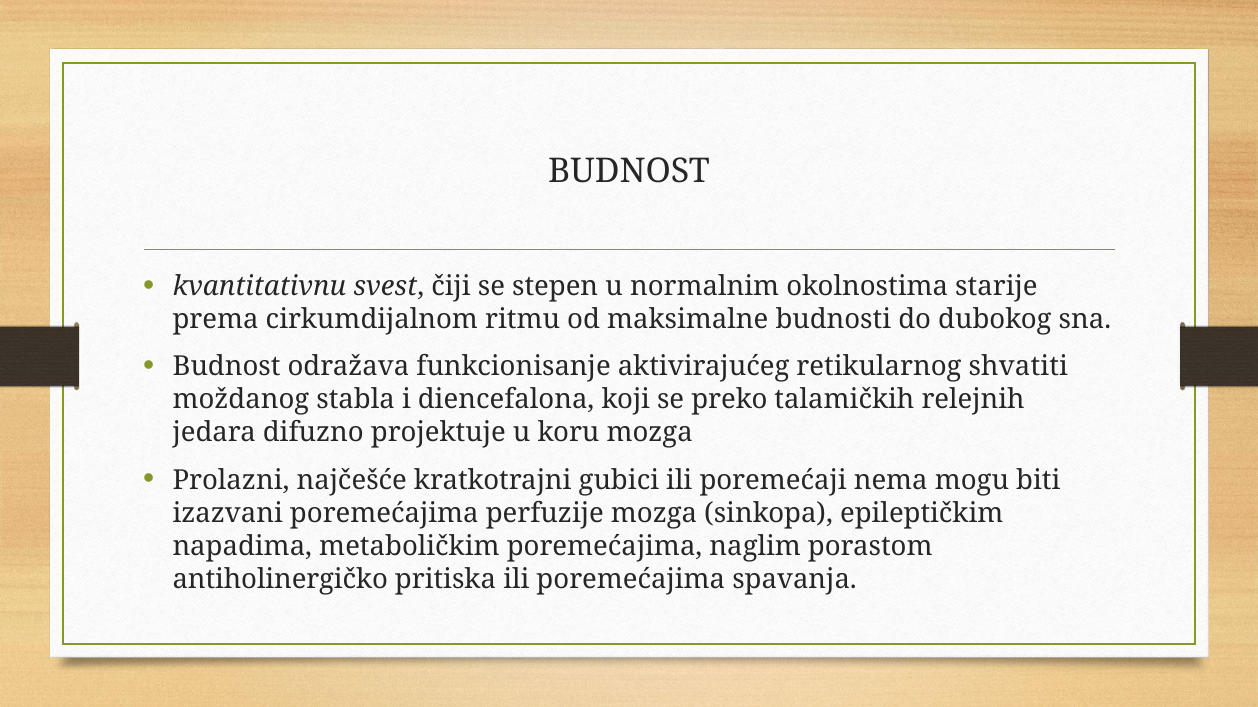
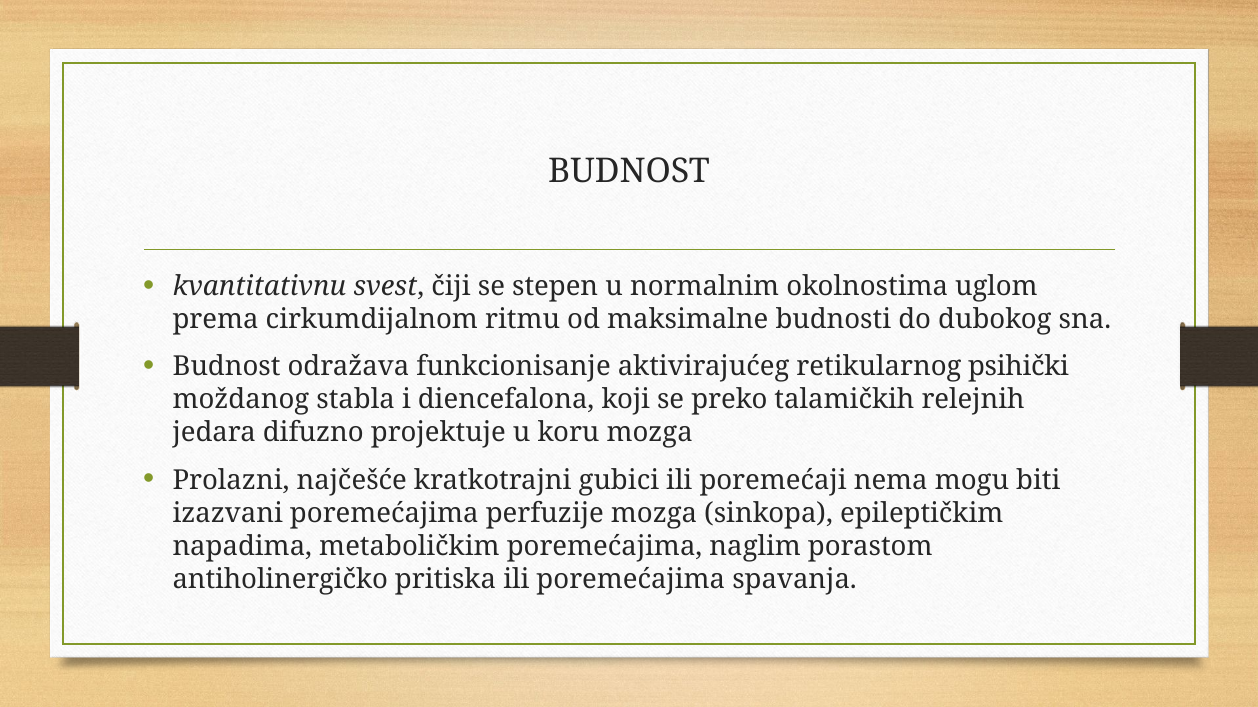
starije: starije -> uglom
shvatiti: shvatiti -> psihički
